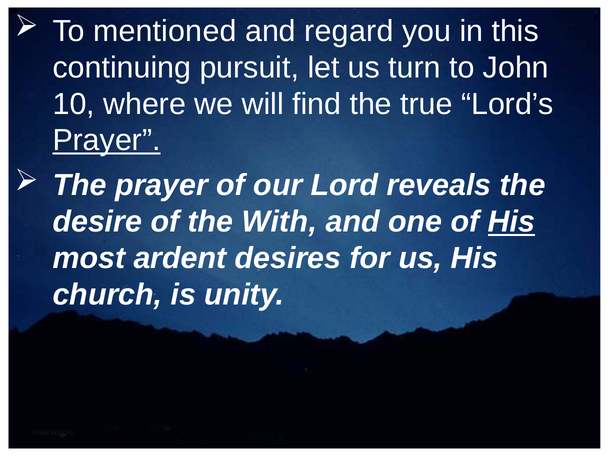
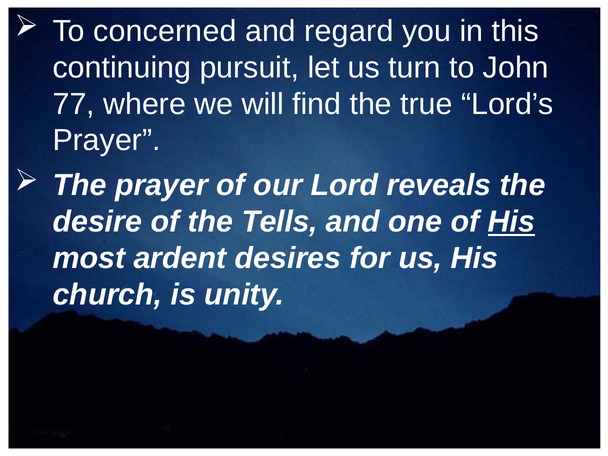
mentioned: mentioned -> concerned
10: 10 -> 77
Prayer at (107, 140) underline: present -> none
With: With -> Tells
